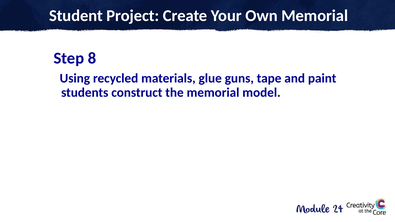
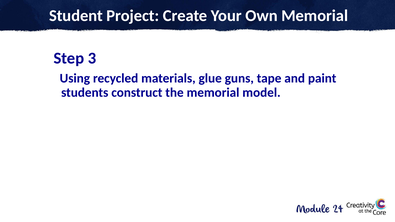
8: 8 -> 3
